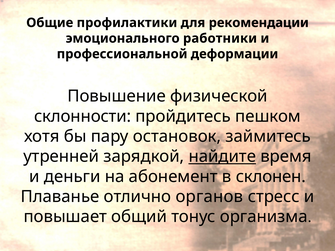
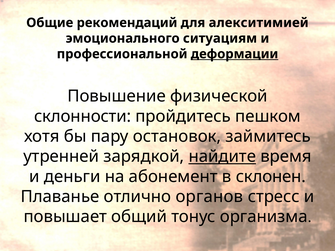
профилактики: профилактики -> рекомендаций
рекомендации: рекомендации -> алекситимией
работники: работники -> ситуациям
деформации underline: none -> present
